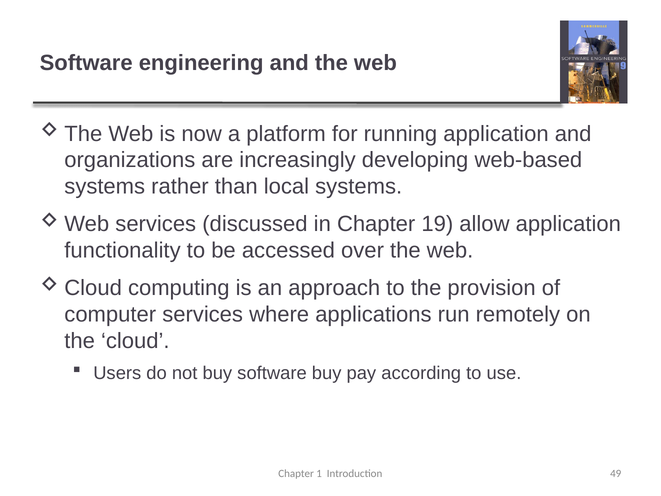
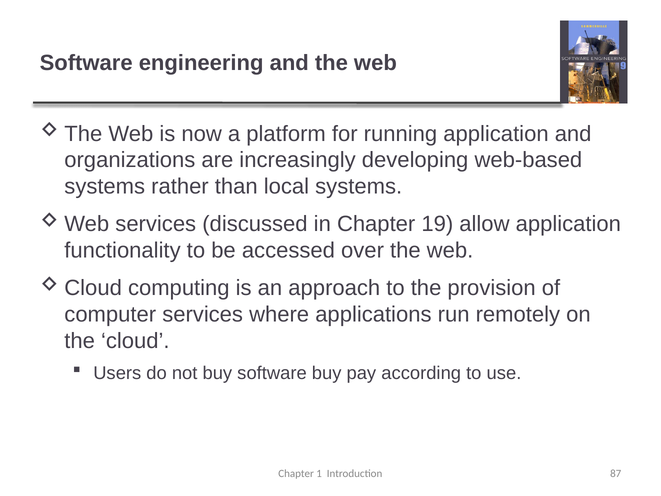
49: 49 -> 87
